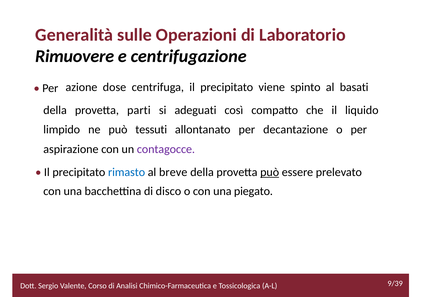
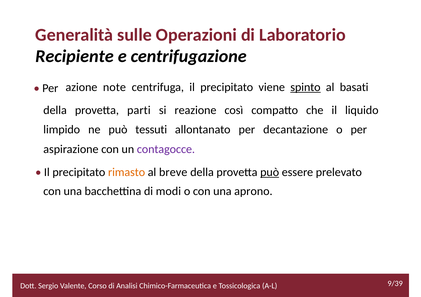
Rimuovere: Rimuovere -> Recipiente
dose: dose -> note
spinto underline: none -> present
adeguati: adeguati -> reazione
rimasto colour: blue -> orange
disco: disco -> modi
piegato: piegato -> aprono
